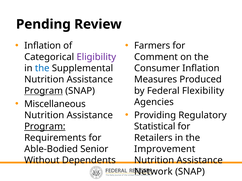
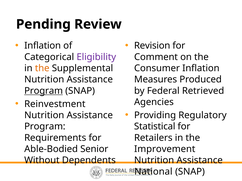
Farmers: Farmers -> Revision
the at (42, 68) colour: blue -> orange
Flexibility: Flexibility -> Retrieved
Miscellaneous: Miscellaneous -> Reinvestment
Program at (45, 127) underline: present -> none
Network: Network -> National
